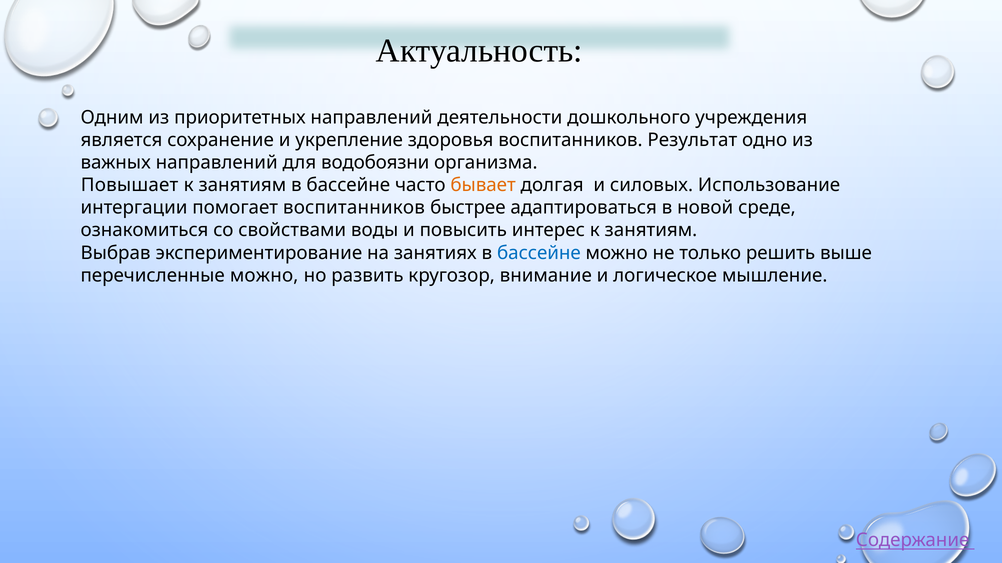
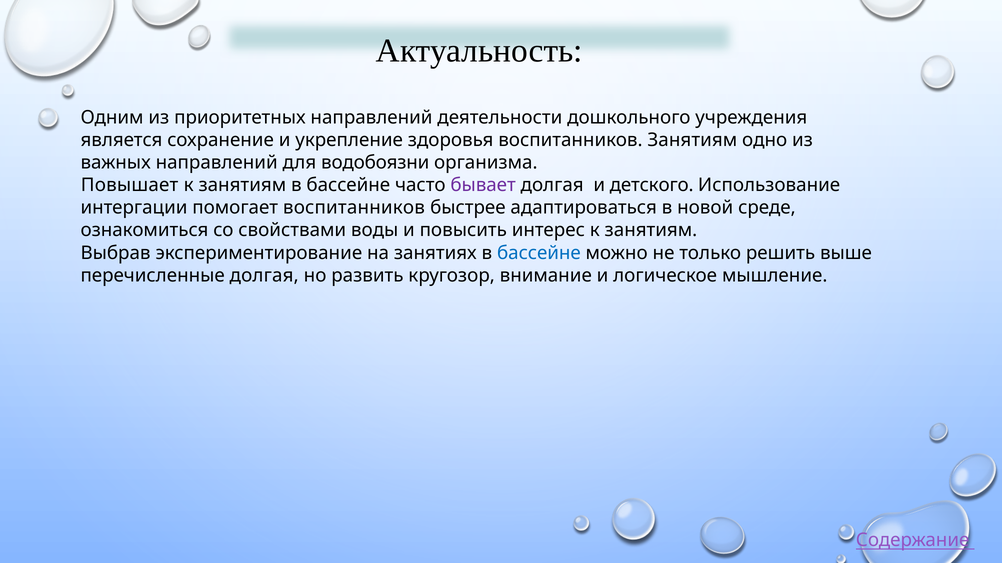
воспитанников Результат: Результат -> Занятиям
бывает colour: orange -> purple
силовых: силовых -> детского
перечисленные можно: можно -> долгая
